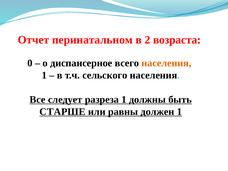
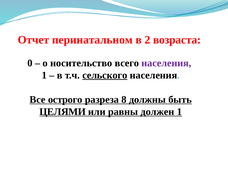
диспансерное: диспансерное -> носительство
населения at (166, 63) colour: orange -> purple
сельского underline: none -> present
следует: следует -> острого
разреза 1: 1 -> 8
СТАРШЕ: СТАРШЕ -> ЦЕЛЯМИ
